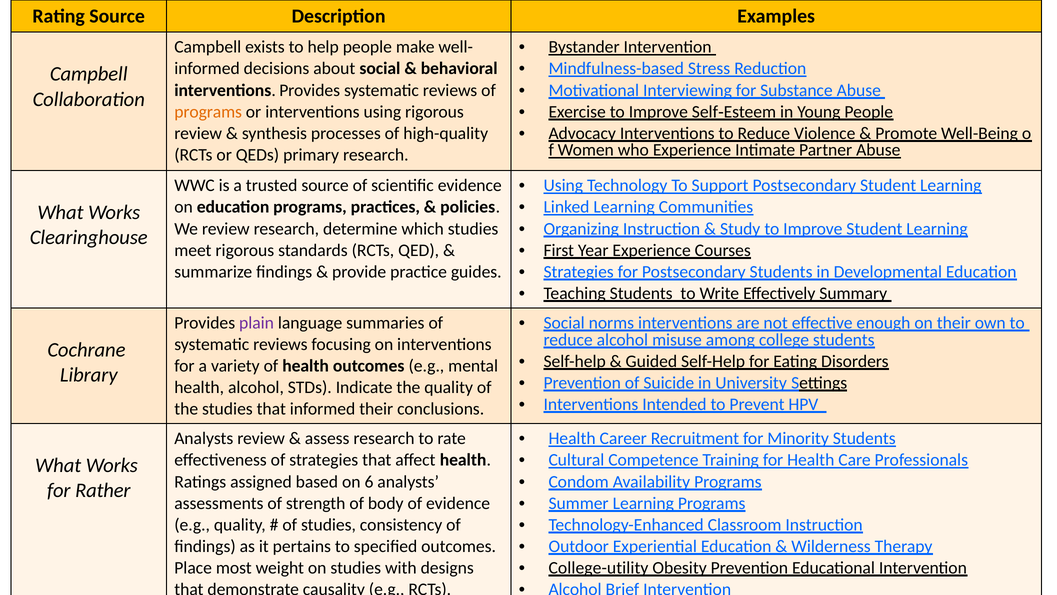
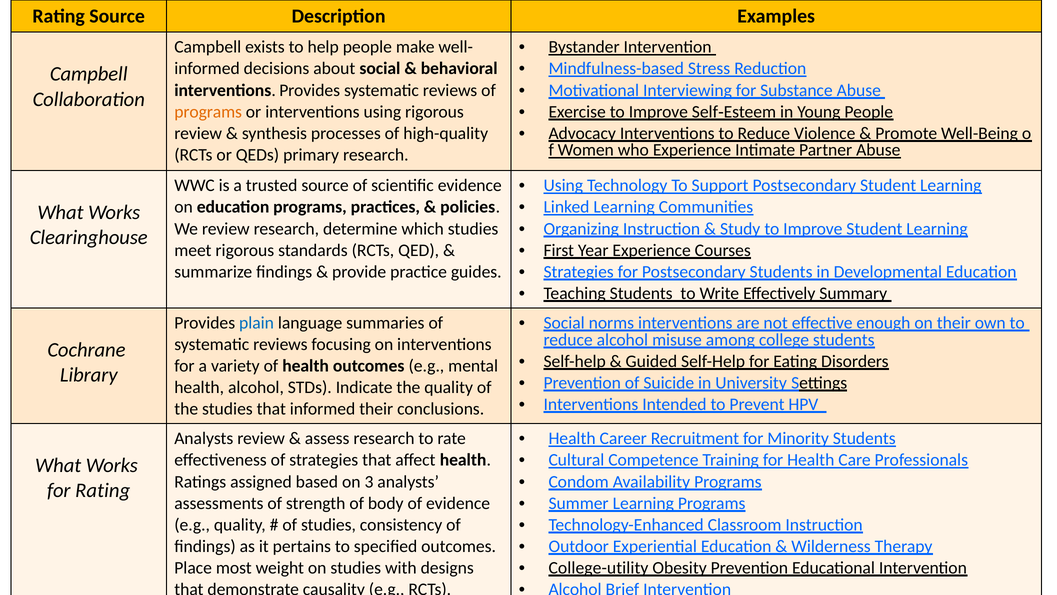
plain colour: purple -> blue
6: 6 -> 3
for Rather: Rather -> Rating
